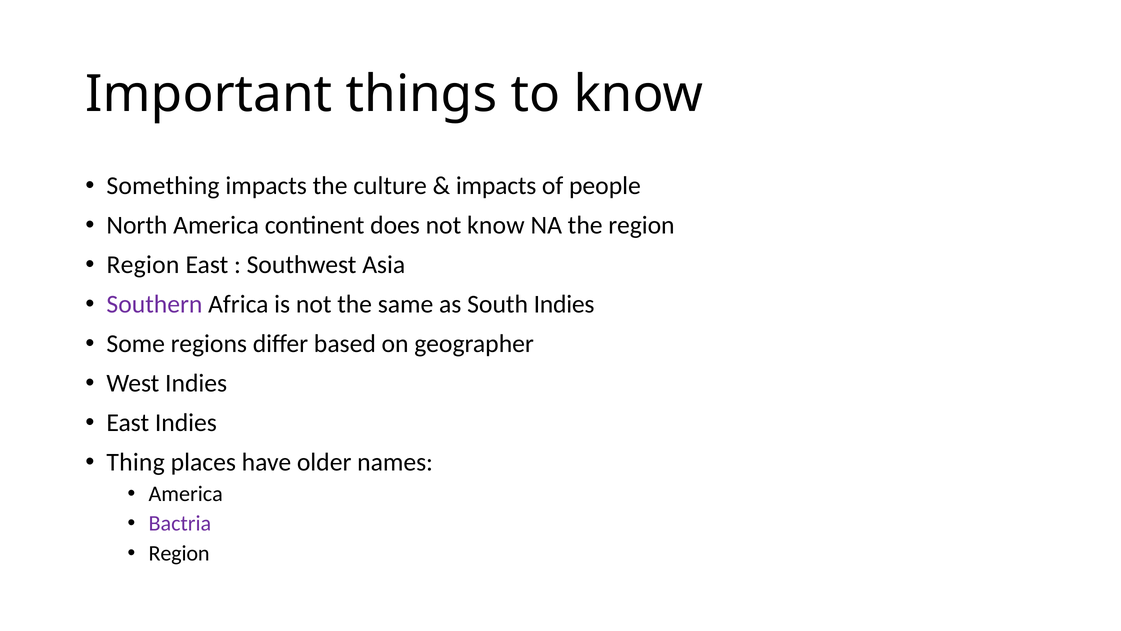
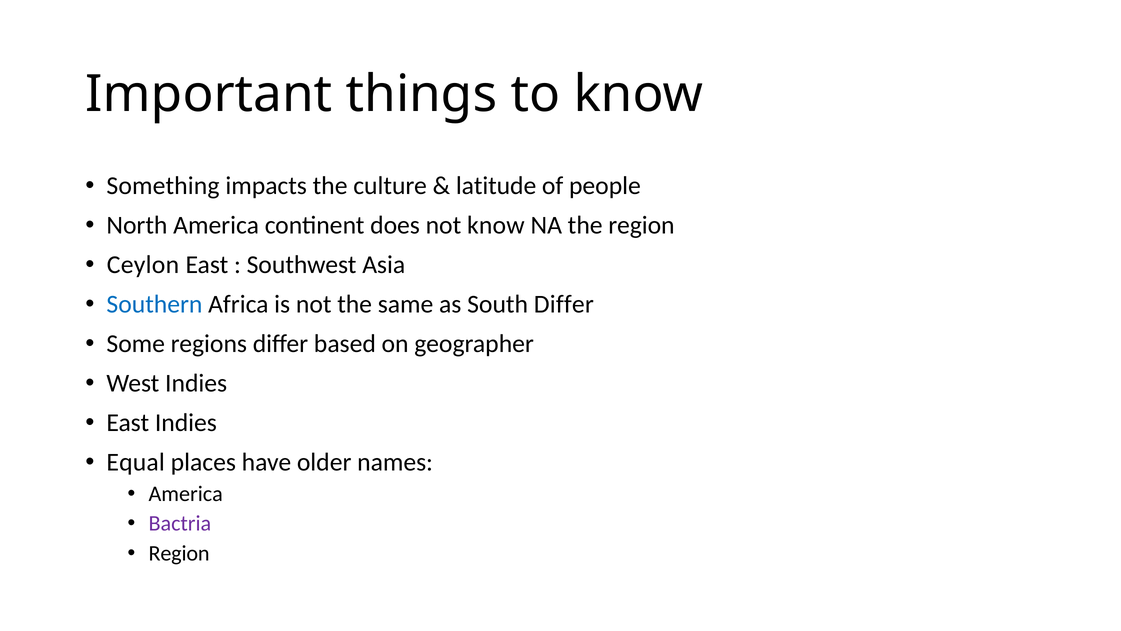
impacts at (496, 186): impacts -> latitude
Region at (143, 265): Region -> Ceylon
Southern colour: purple -> blue
South Indies: Indies -> Differ
Thing: Thing -> Equal
